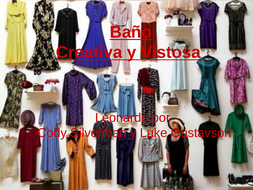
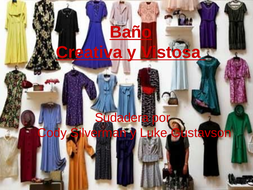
Leonardo: Leonardo -> Sudadera
